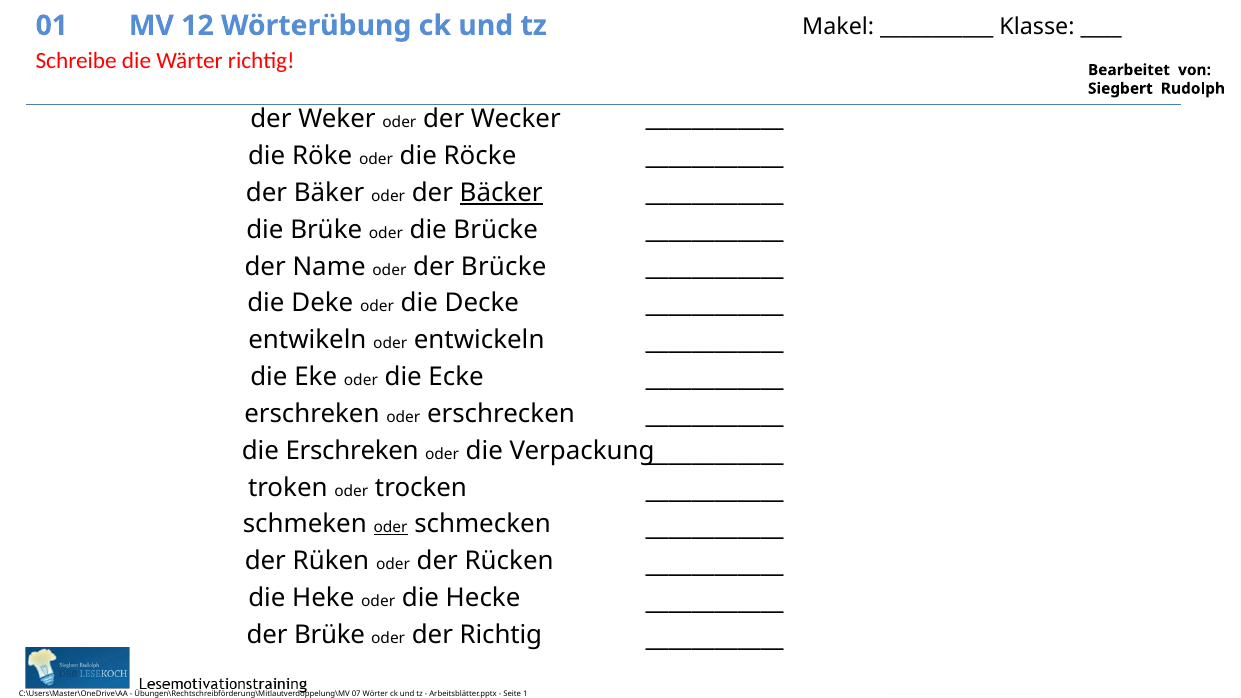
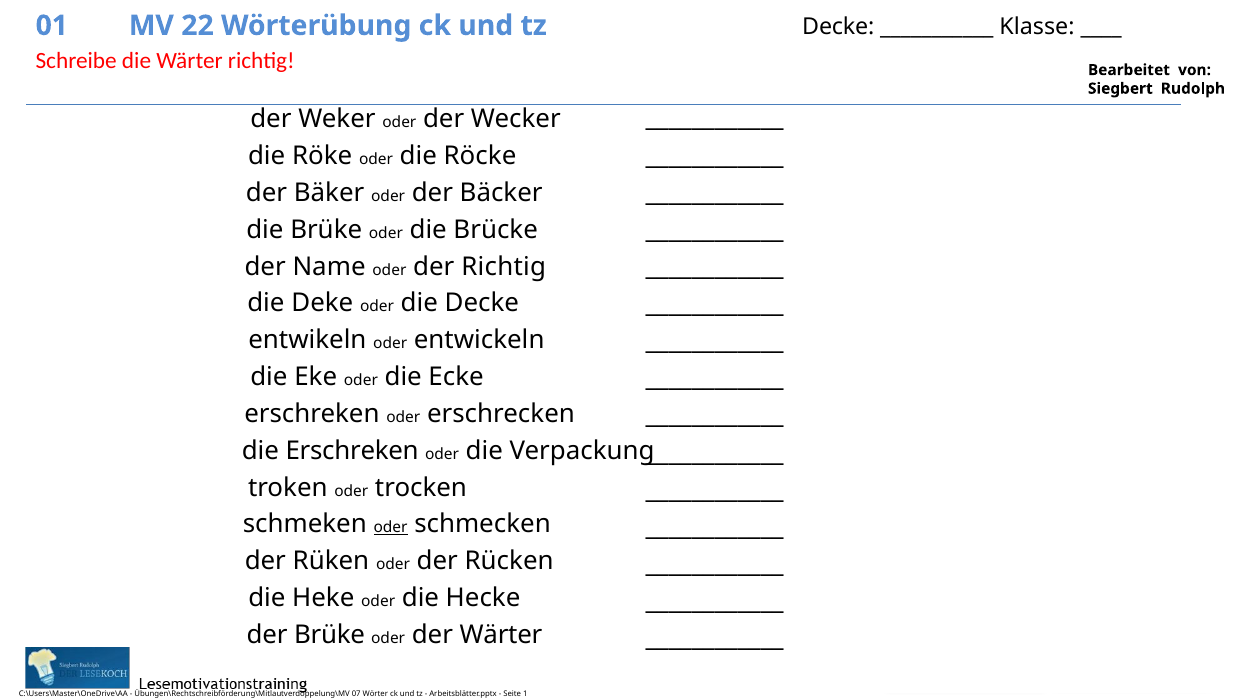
12: 12 -> 22
tz Makel: Makel -> Decke
Bäcker underline: present -> none
der Brücke: Brücke -> Richtig
der Richtig: Richtig -> Wärter
